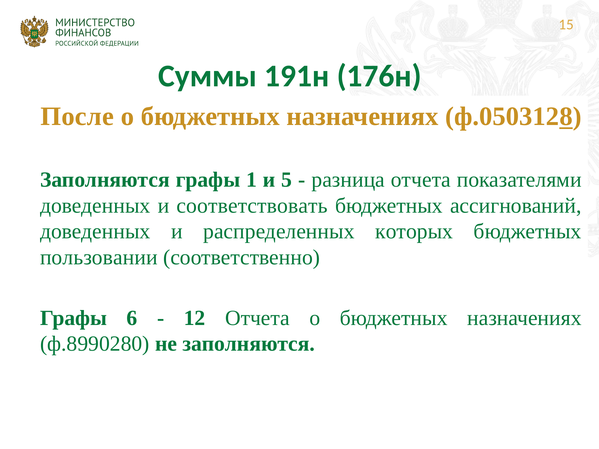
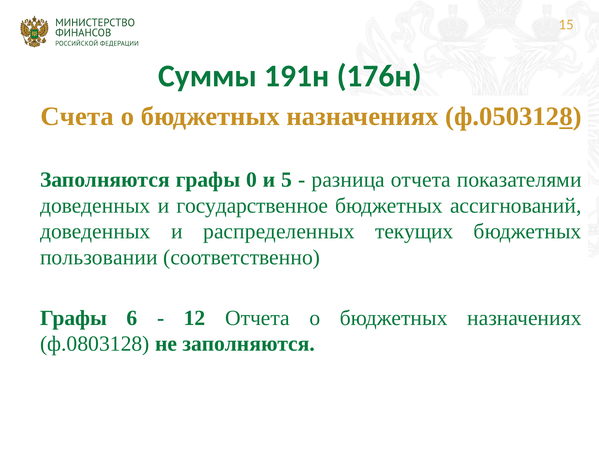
После: После -> Счета
1: 1 -> 0
соответствовать: соответствовать -> государственное
которых: которых -> текущих
ф.8990280: ф.8990280 -> ф.0803128
